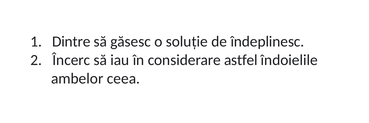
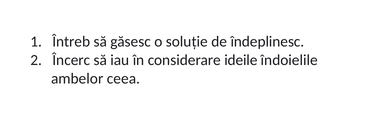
Dintre: Dintre -> Întreb
astfel: astfel -> ideile
